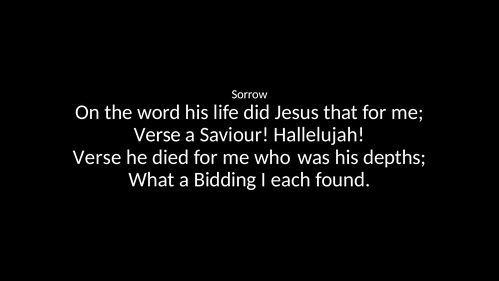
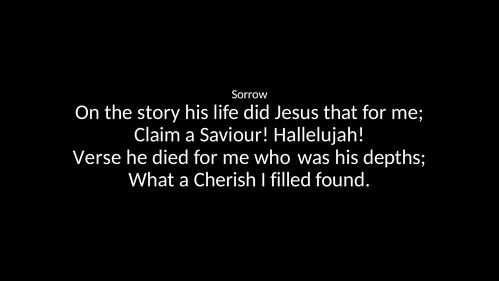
word: word -> story
Verse at (157, 135): Verse -> Claim
Bidding: Bidding -> Cherish
each: each -> filled
